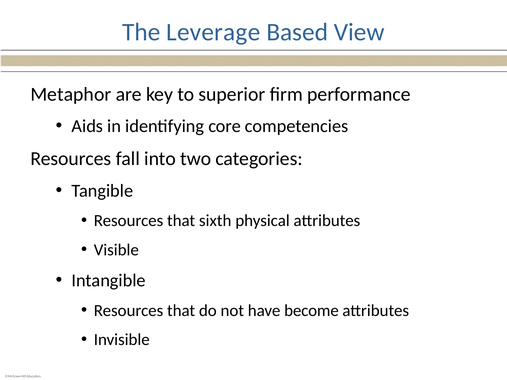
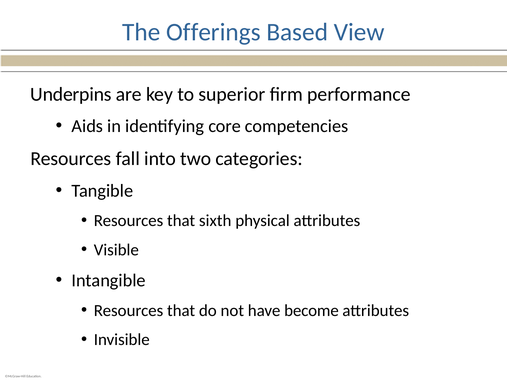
Leverage: Leverage -> Offerings
Metaphor: Metaphor -> Underpins
